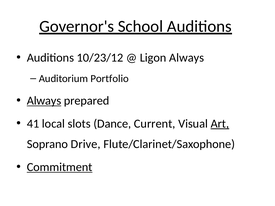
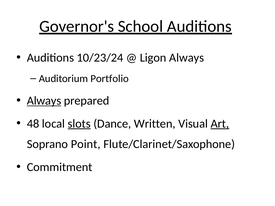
10/23/12: 10/23/12 -> 10/23/24
41: 41 -> 48
slots underline: none -> present
Current: Current -> Written
Drive: Drive -> Point
Commitment underline: present -> none
